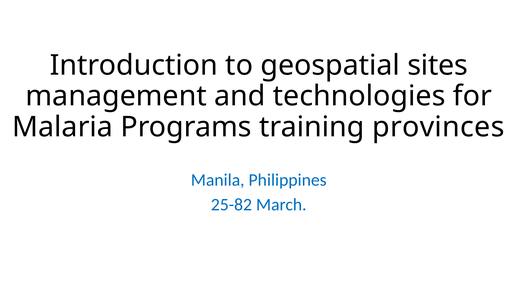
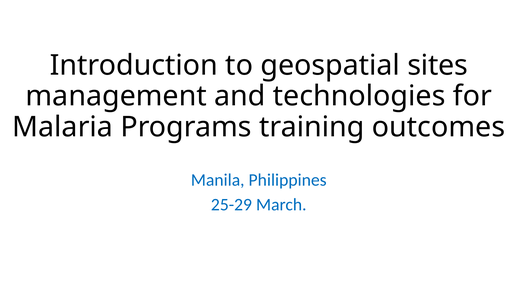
provinces: provinces -> outcomes
25-82: 25-82 -> 25-29
